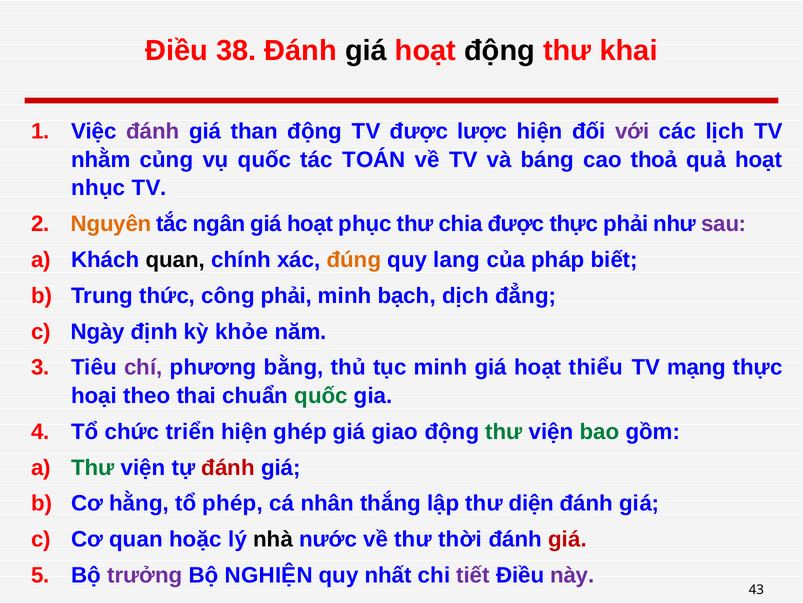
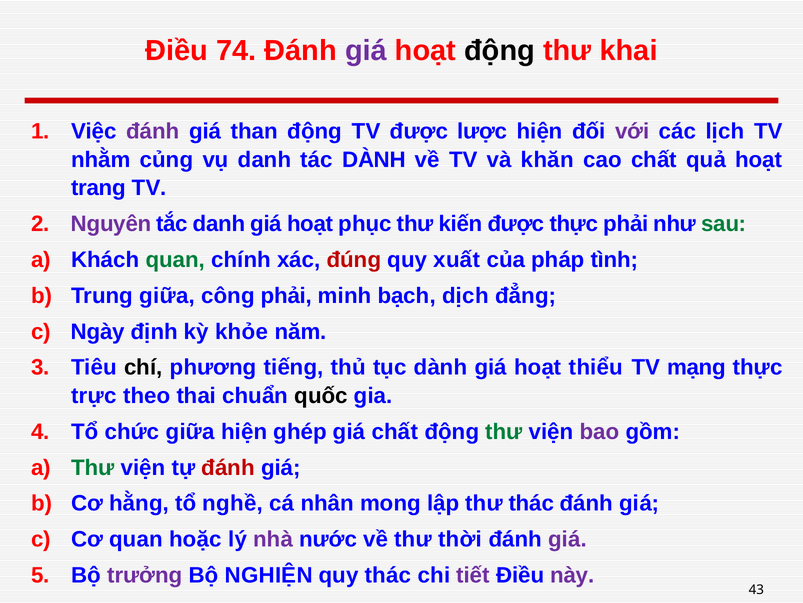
38: 38 -> 74
giá at (366, 51) colour: black -> purple
vụ quốc: quốc -> danh
tác TOÁN: TOÁN -> DÀNH
báng: báng -> khăn
cao thoả: thoả -> chất
nhục: nhục -> trang
Nguyên colour: orange -> purple
tắc ngân: ngân -> danh
chia: chia -> kiến
sau colour: purple -> green
quan at (175, 259) colour: black -> green
đúng colour: orange -> red
lang: lang -> xuất
biết: biết -> tình
Trung thức: thức -> giữa
chí colour: purple -> black
bằng: bằng -> tiếng
tục minh: minh -> dành
hoại: hoại -> trực
quốc at (321, 395) colour: green -> black
chức triển: triển -> giữa
giá giao: giao -> chất
bao colour: green -> purple
phép: phép -> nghề
thắng: thắng -> mong
thư diện: diện -> thác
nhà colour: black -> purple
giá at (568, 539) colour: red -> purple
quy nhất: nhất -> thác
